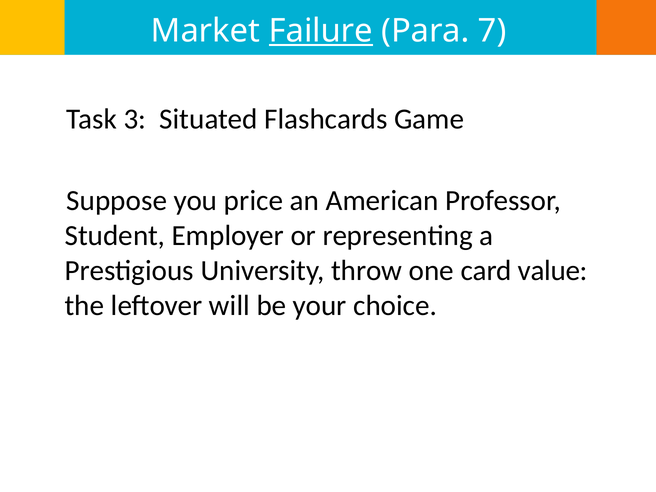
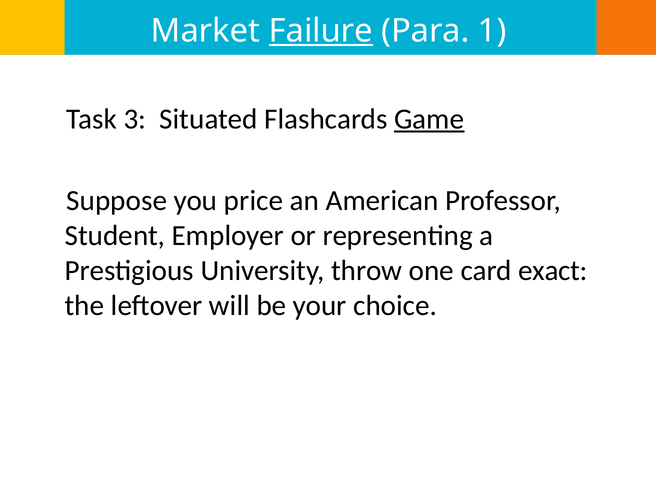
7: 7 -> 1
Game underline: none -> present
value: value -> exact
